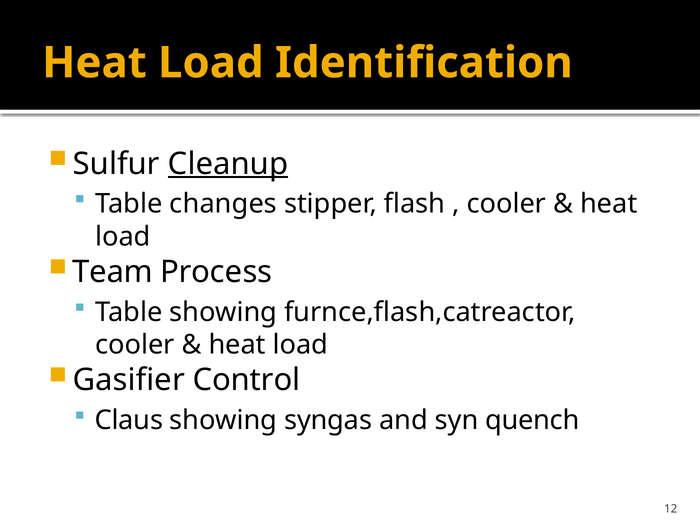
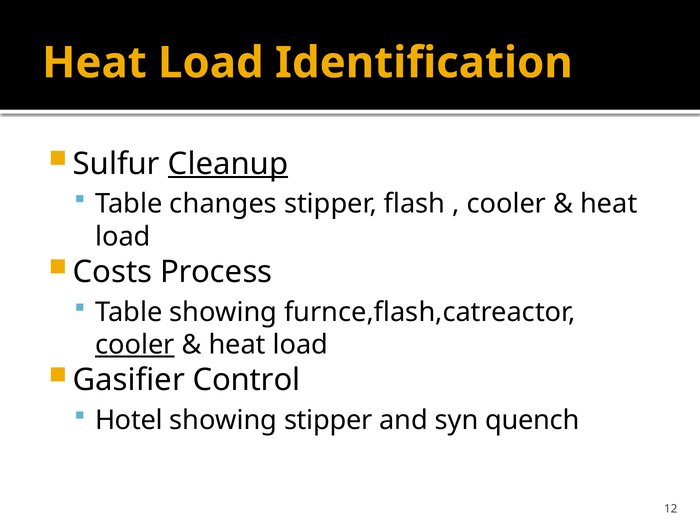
Team: Team -> Costs
cooler at (135, 345) underline: none -> present
Claus: Claus -> Hotel
showing syngas: syngas -> stipper
